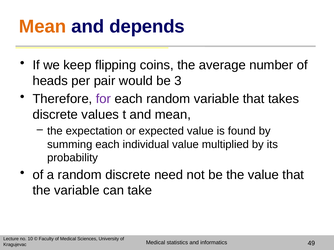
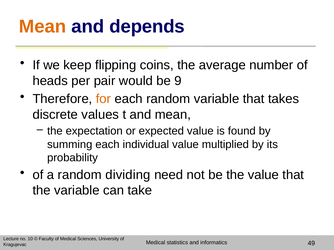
3: 3 -> 9
for colour: purple -> orange
random discrete: discrete -> dividing
